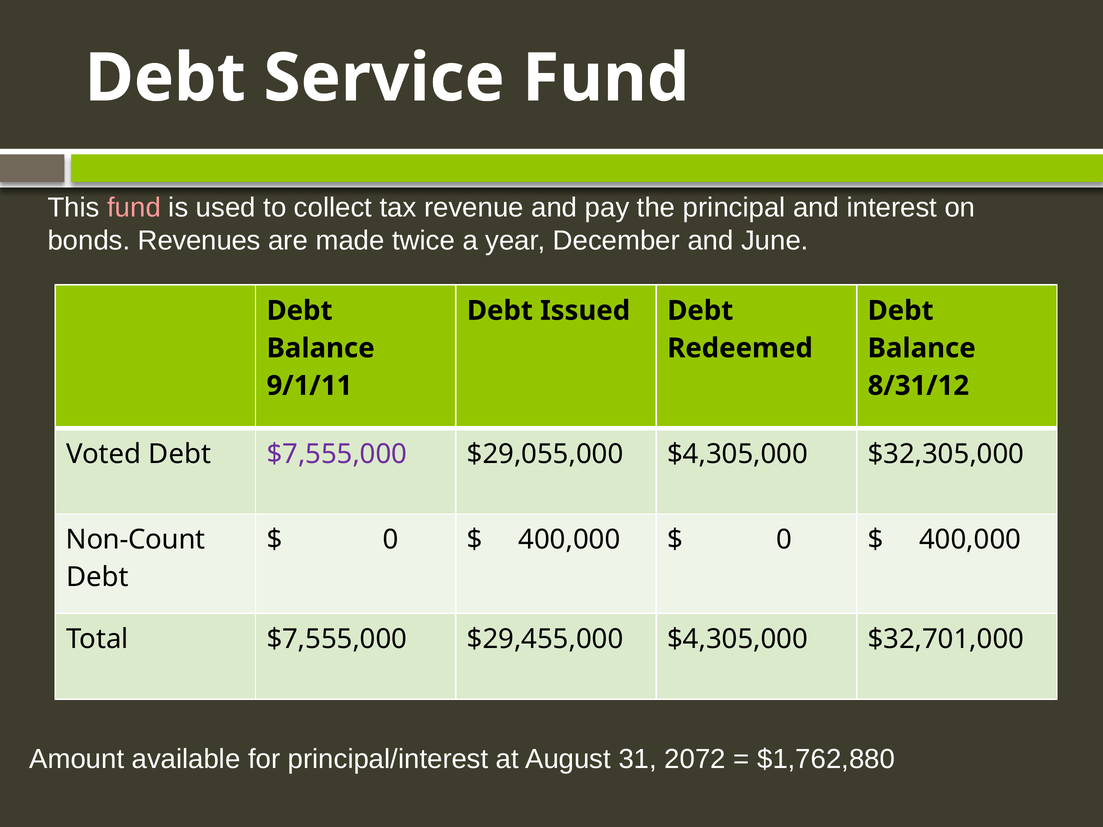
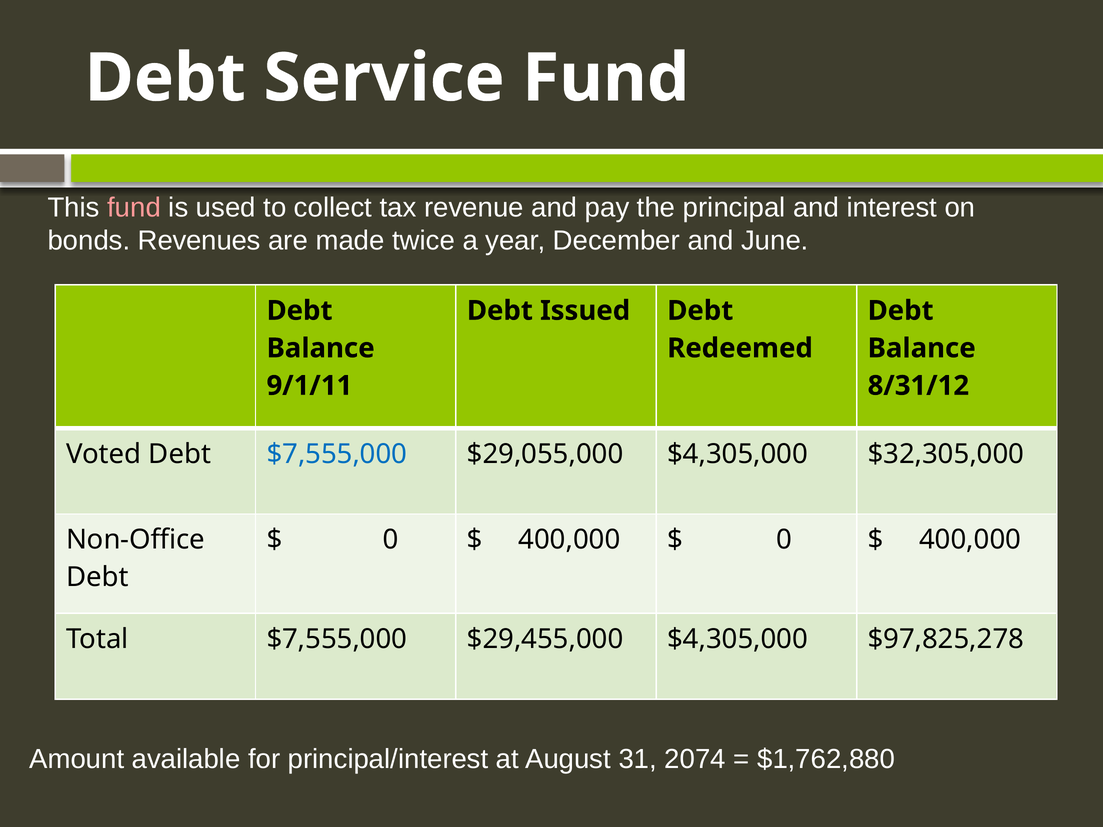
$7,555,000 at (337, 454) colour: purple -> blue
Non-Count: Non-Count -> Non-Office
$32,701,000: $32,701,000 -> $97,825,278
2072: 2072 -> 2074
